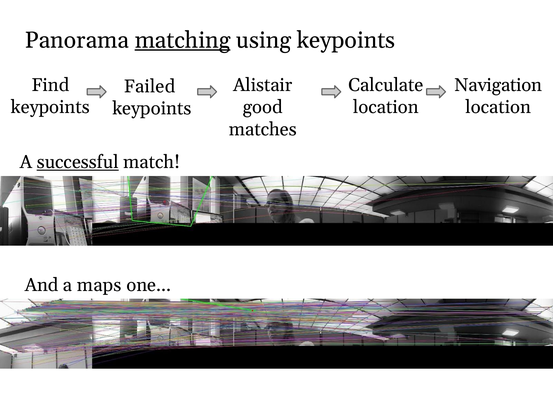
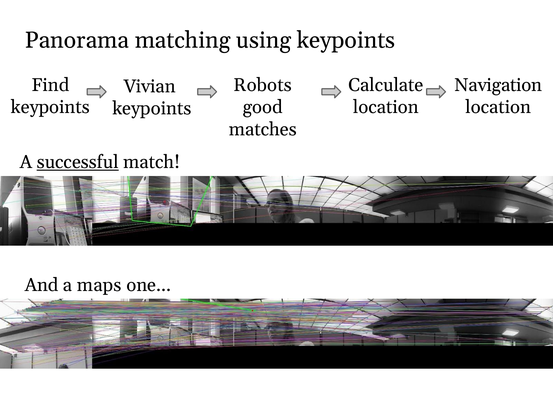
matching underline: present -> none
Alistair: Alistair -> Robots
Failed: Failed -> Vivian
